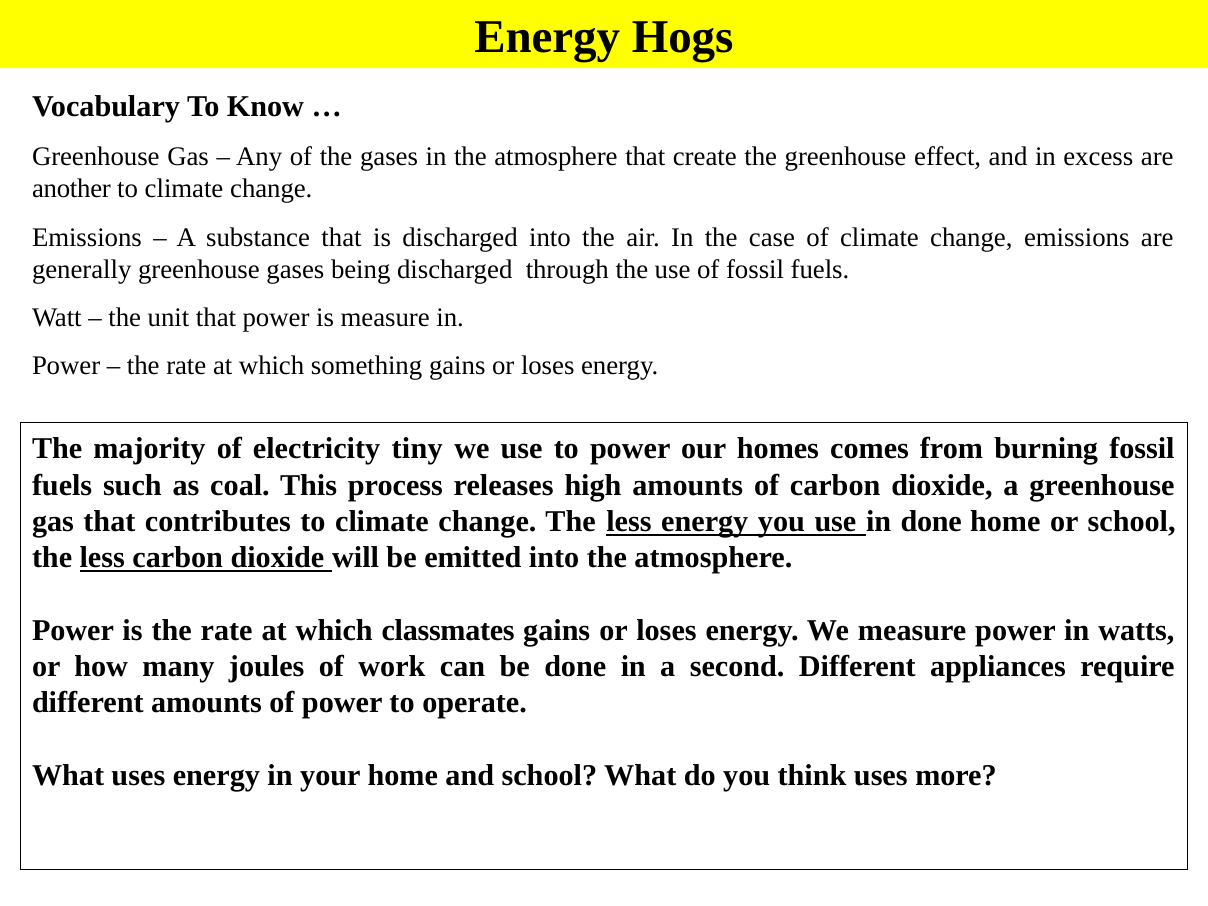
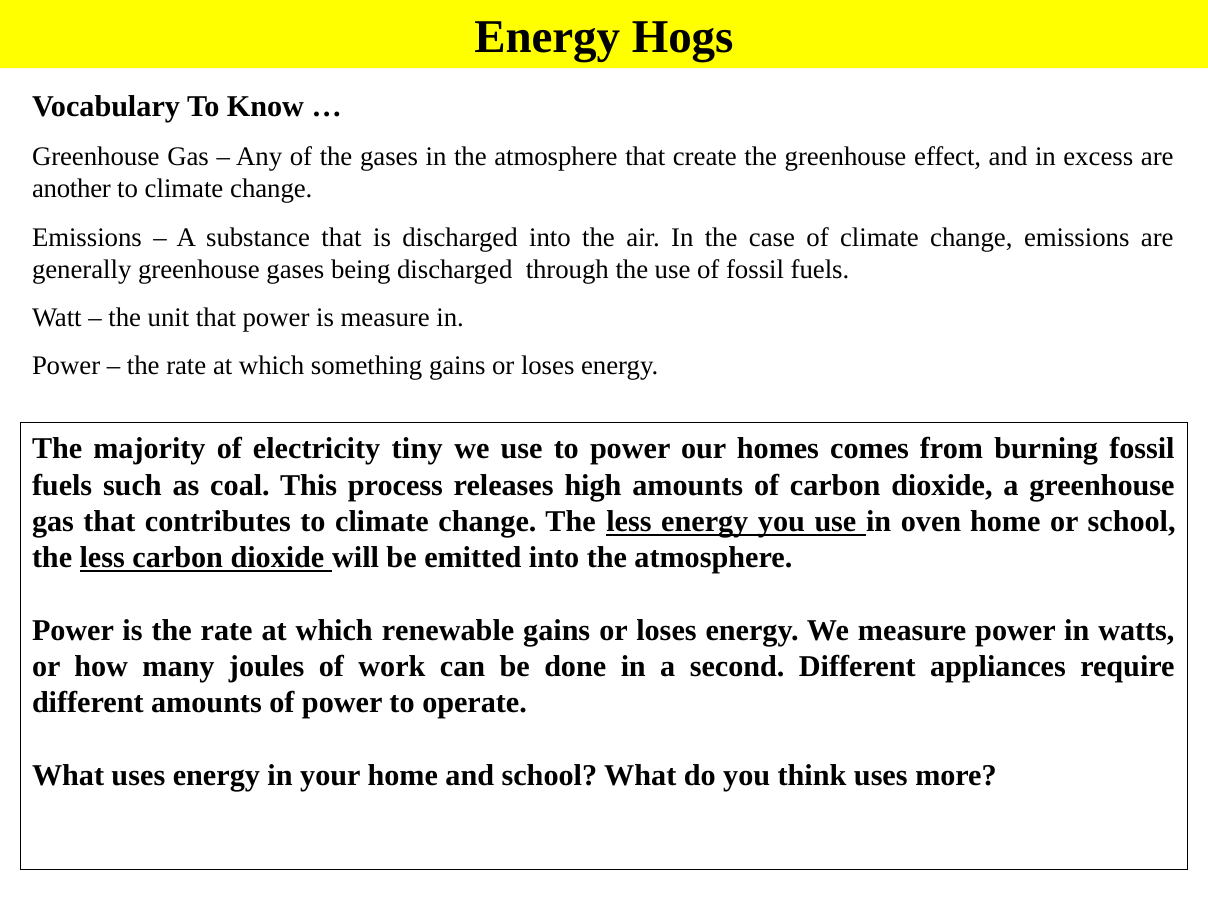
in done: done -> oven
classmates: classmates -> renewable
